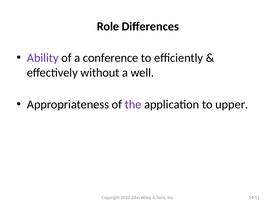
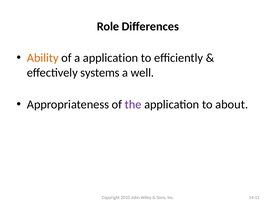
Ability colour: purple -> orange
a conference: conference -> application
without: without -> systems
upper: upper -> about
